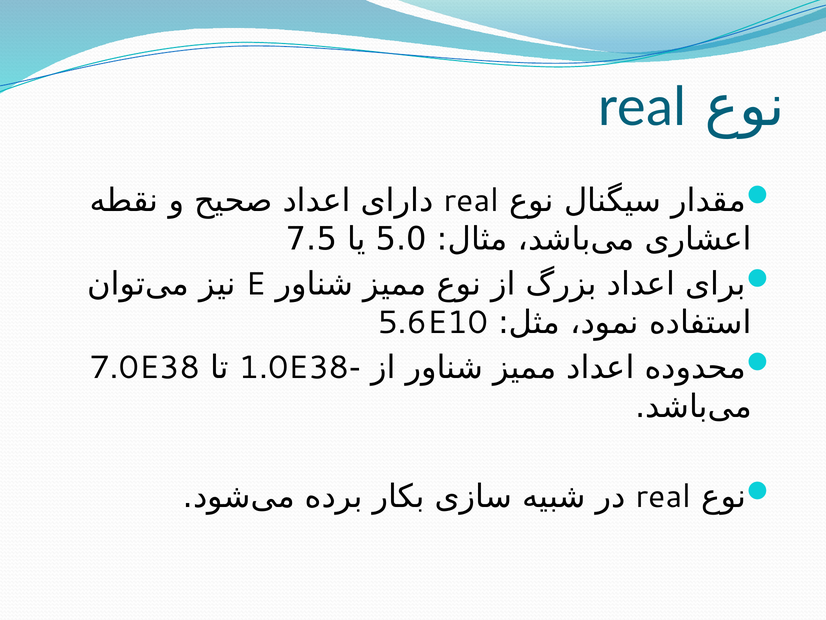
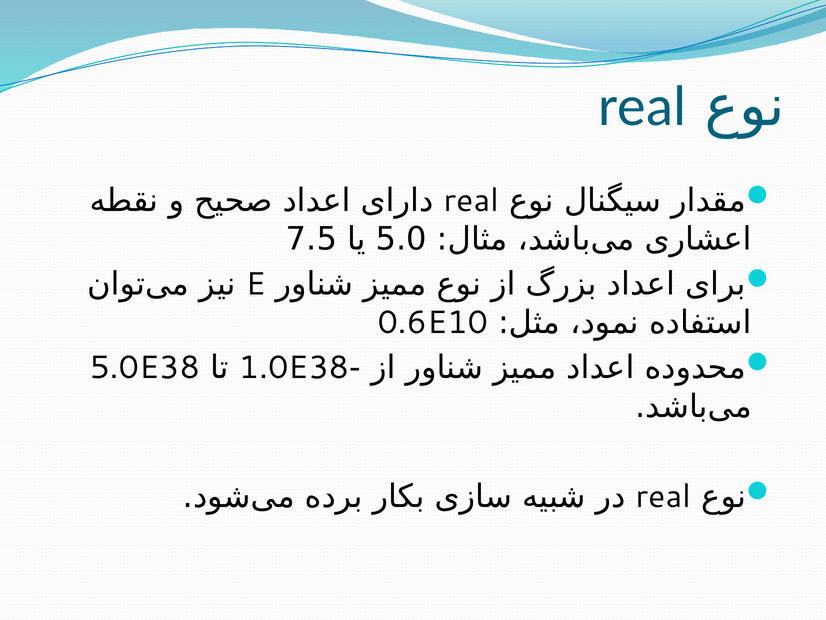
5.6E10: 5.6E10 -> 0.6E10
7.0E38: 7.0E38 -> 5.0E38
